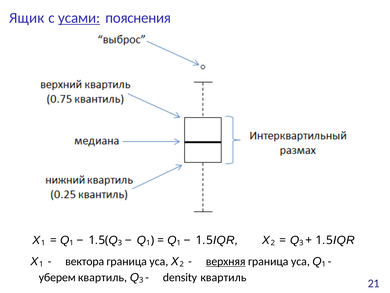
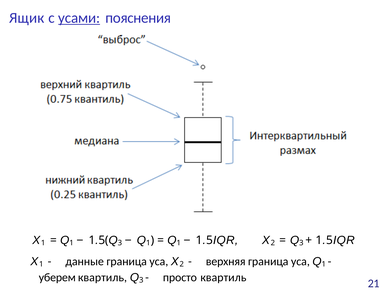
вектора: вектора -> данные
верхняя underline: present -> none
density: density -> просто
